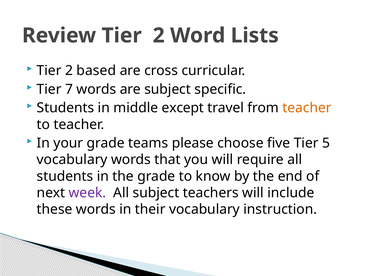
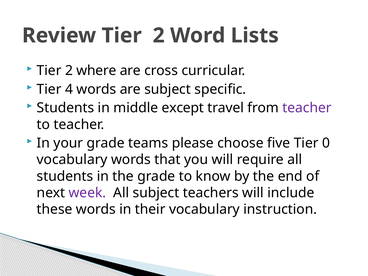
based: based -> where
7: 7 -> 4
teacher at (307, 108) colour: orange -> purple
5: 5 -> 0
